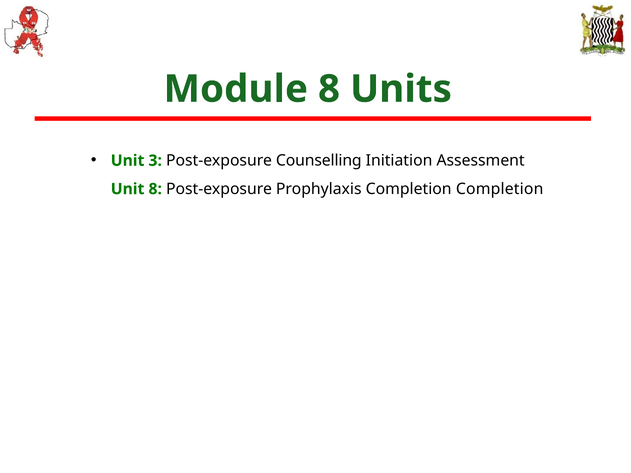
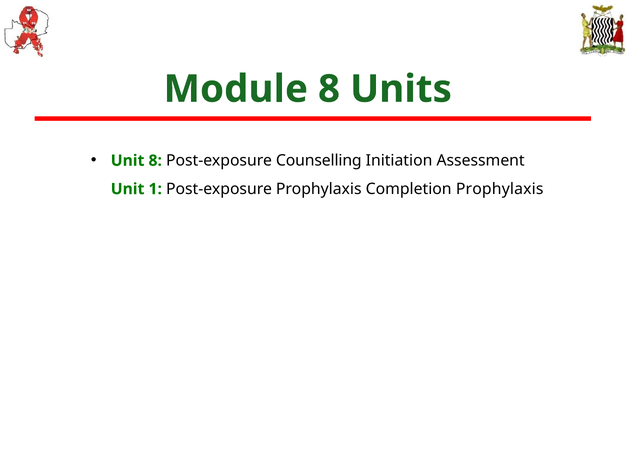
Unit 3: 3 -> 8
Unit 8: 8 -> 1
Completion Completion: Completion -> Prophylaxis
